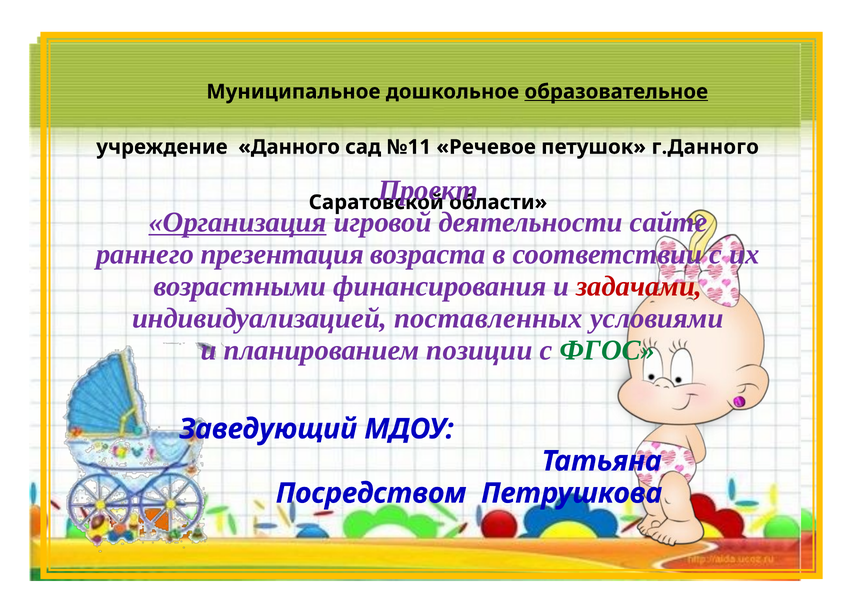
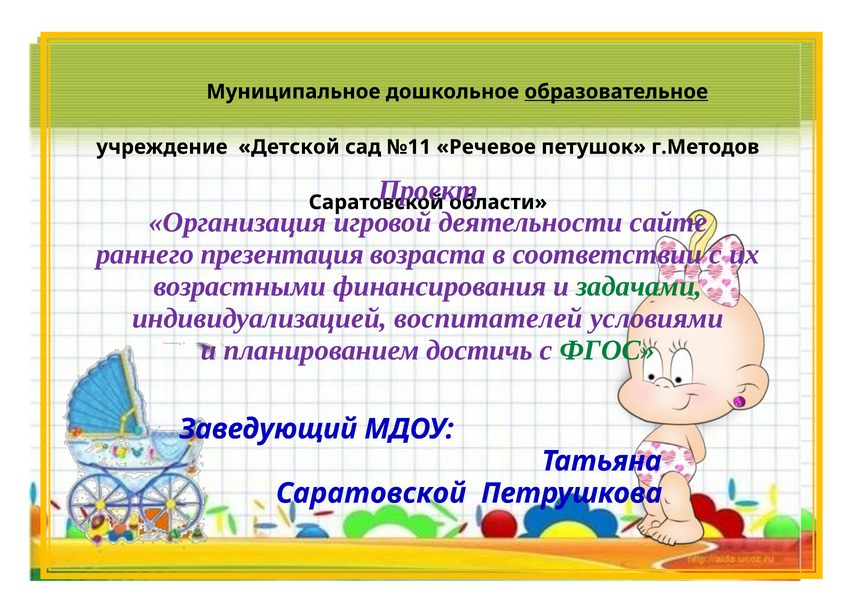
Данного: Данного -> Детской
г.Данного: г.Данного -> г.Методов
Организация underline: present -> none
задачами colour: red -> green
поставленных: поставленных -> воспитателей
позиции: позиции -> достичь
Посредством at (371, 493): Посредством -> Саратовской
